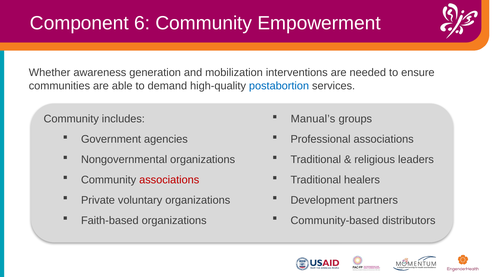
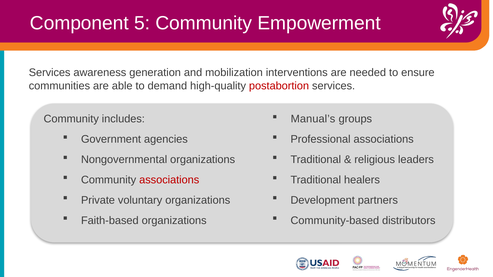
6: 6 -> 5
Whether at (50, 73): Whether -> Services
postabortion colour: blue -> red
